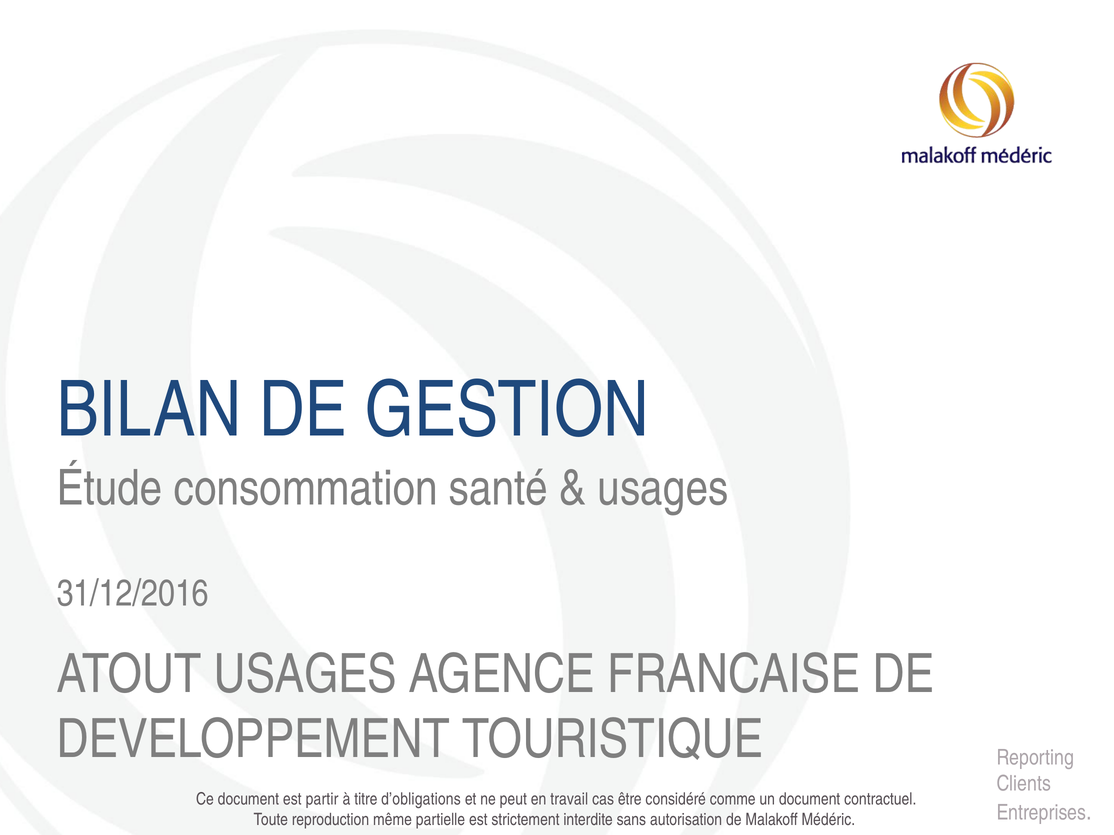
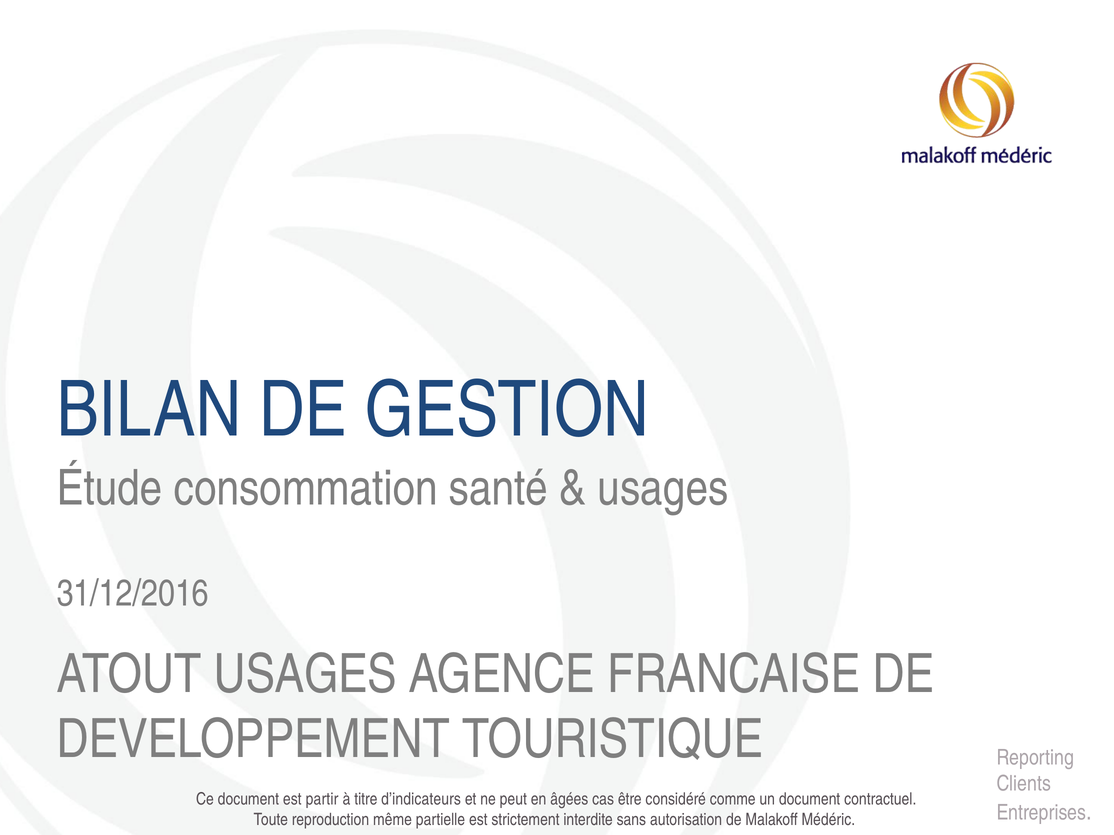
d’obligations: d’obligations -> d’indicateurs
travail: travail -> âgées
